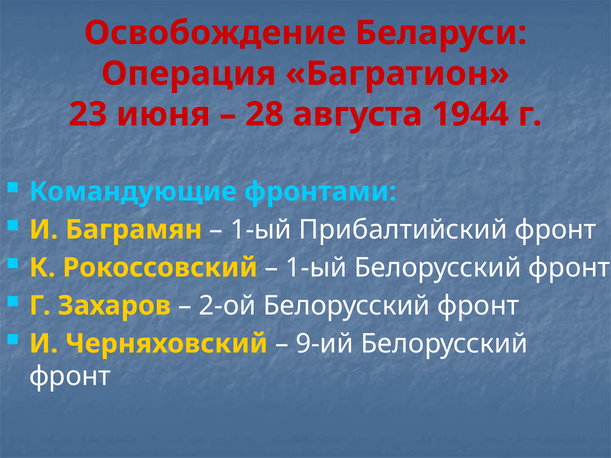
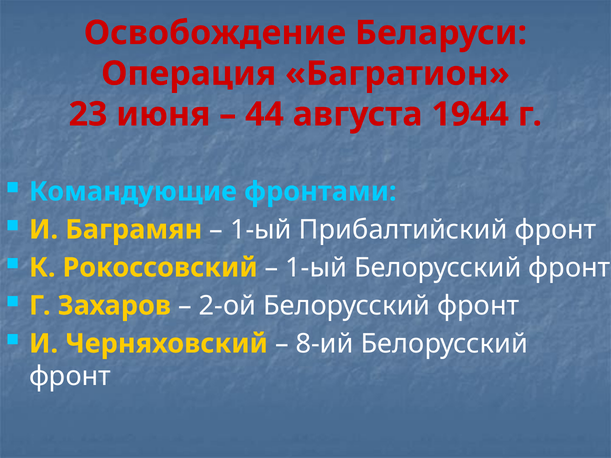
28: 28 -> 44
9-ий: 9-ий -> 8-ий
